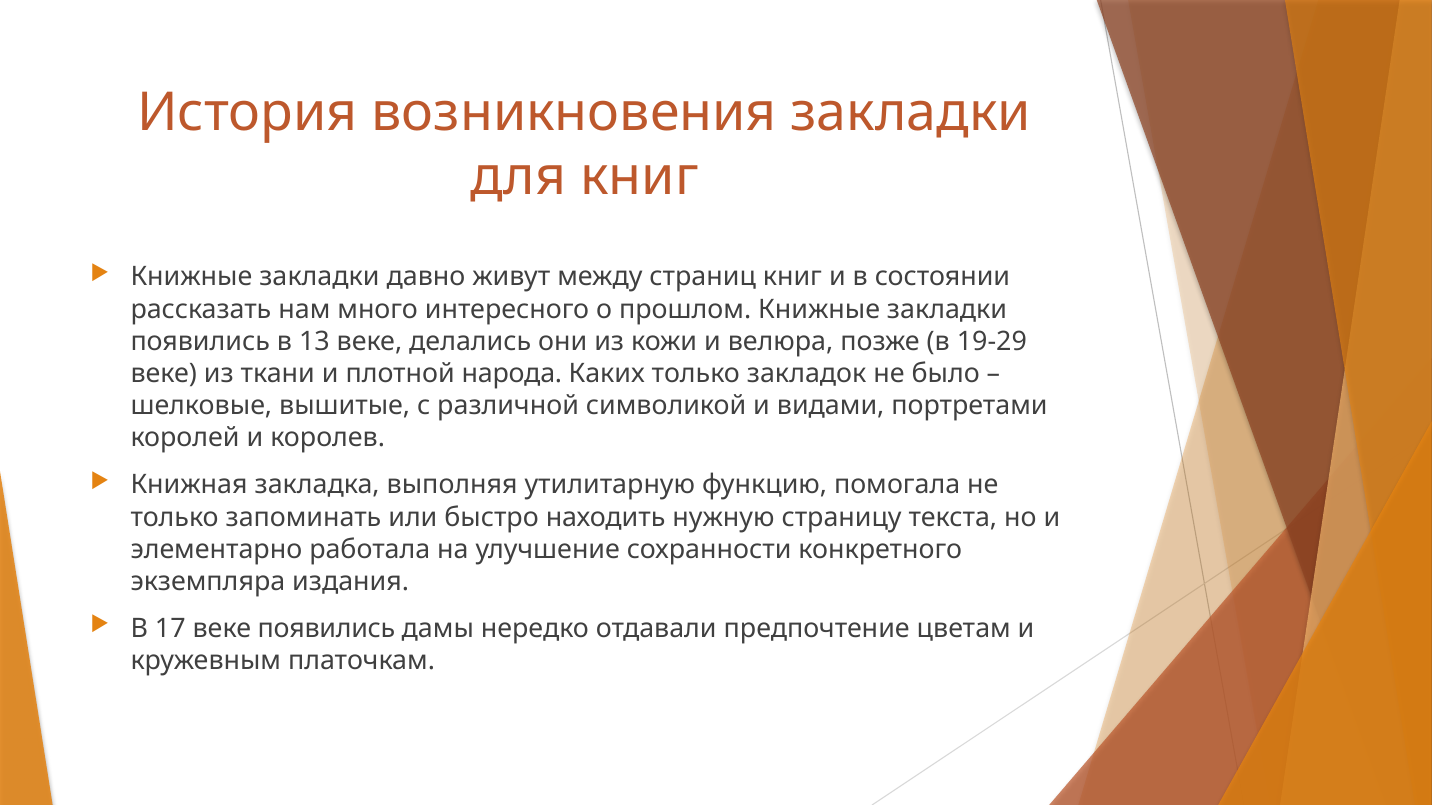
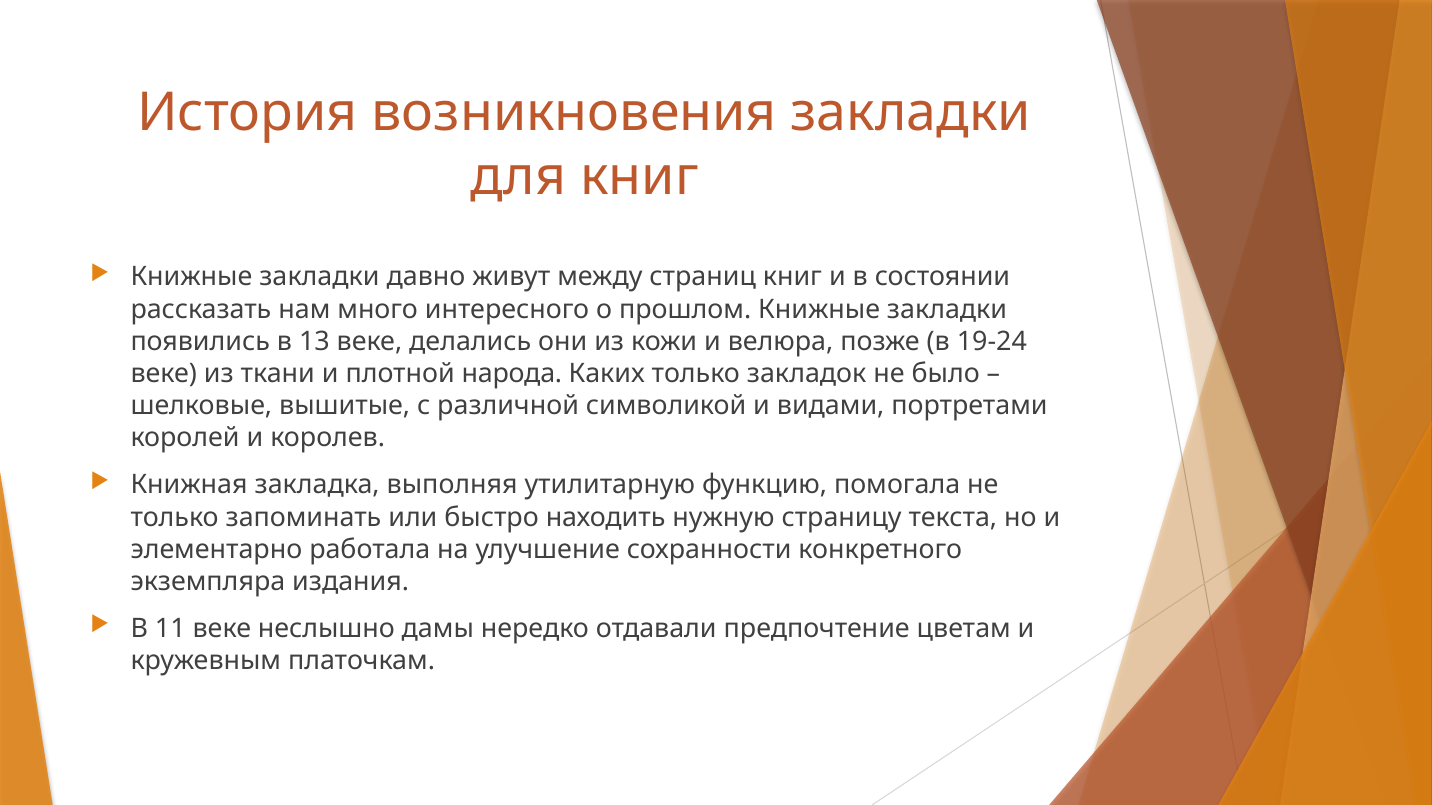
19-29: 19-29 -> 19-24
17: 17 -> 11
веке появились: появились -> неслышно
